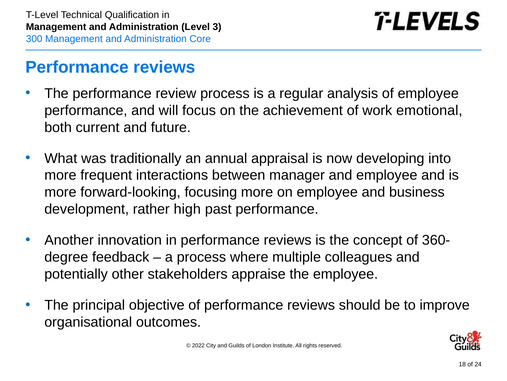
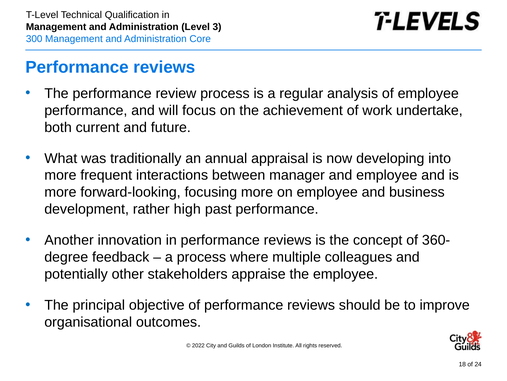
emotional: emotional -> undertake
